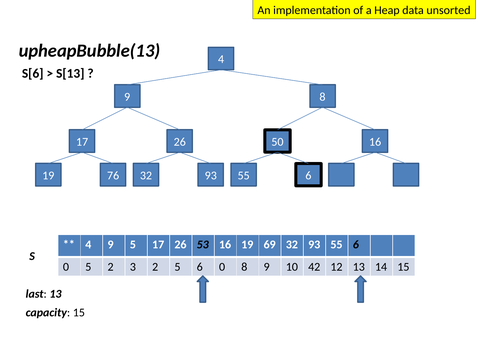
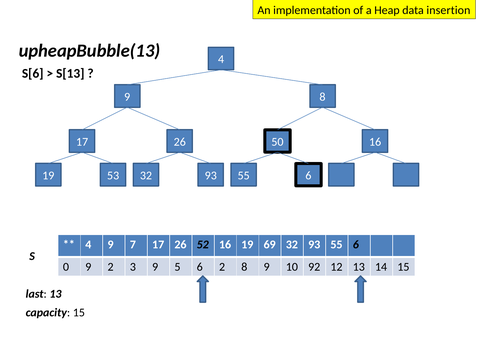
unsorted: unsorted -> insertion
76: 76 -> 53
9 5: 5 -> 7
53: 53 -> 52
0 5: 5 -> 9
3 2: 2 -> 9
5 6 0: 0 -> 2
42: 42 -> 92
